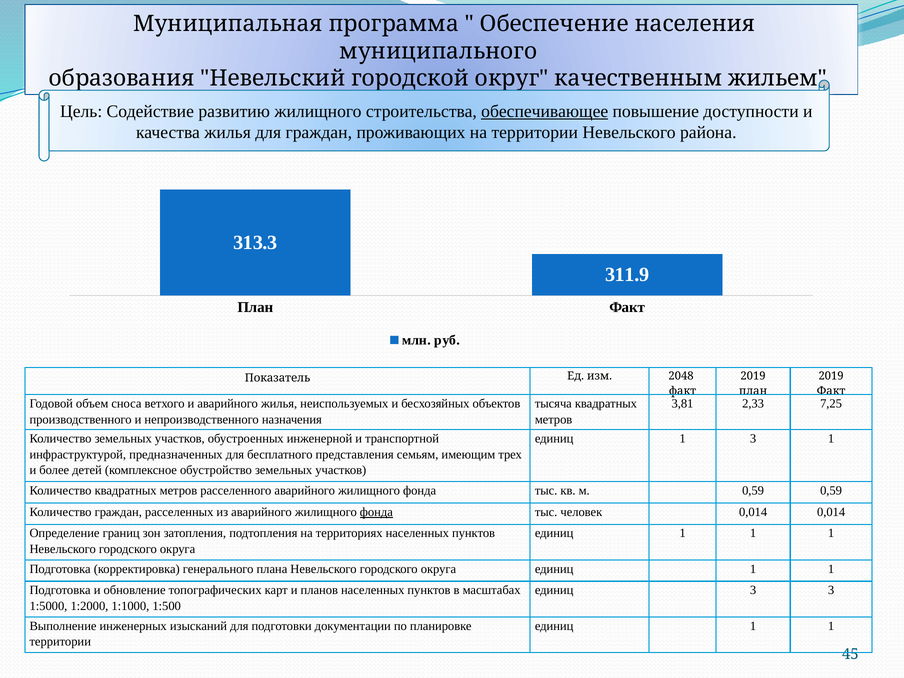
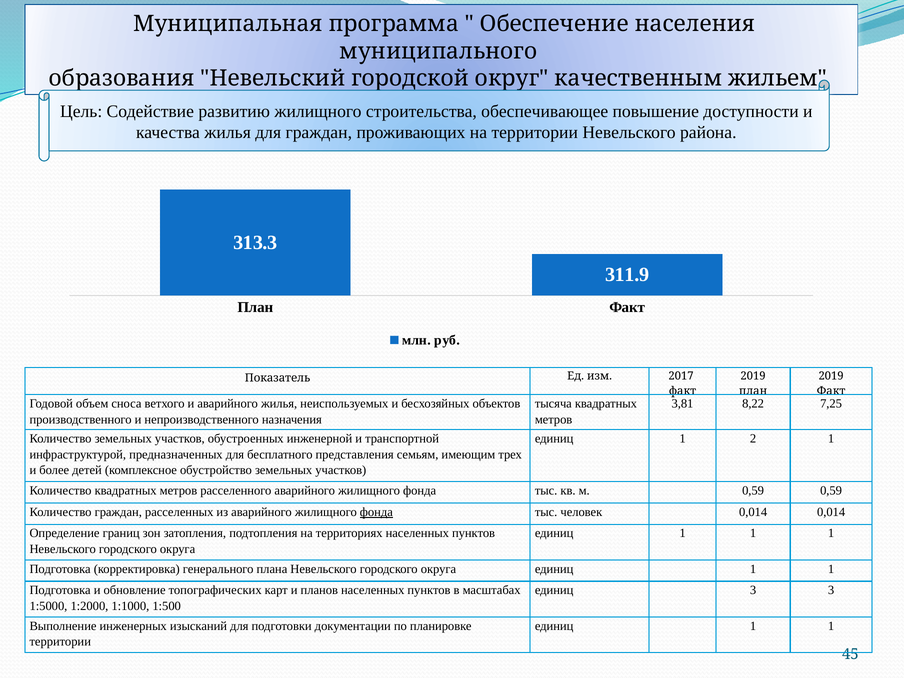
обеспечивающее underline: present -> none
2048: 2048 -> 2017
2,33: 2,33 -> 8,22
1 3: 3 -> 2
